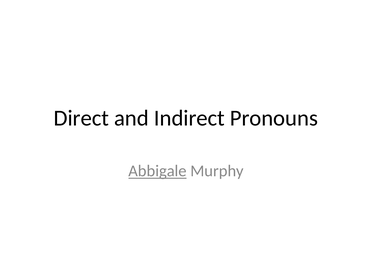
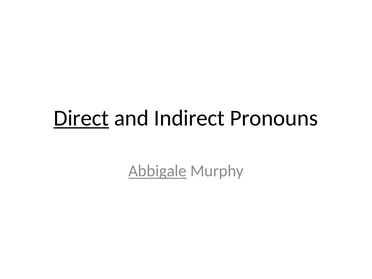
Direct underline: none -> present
